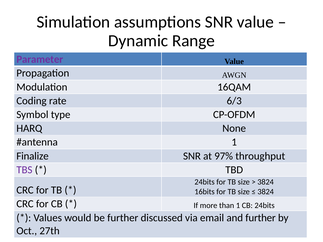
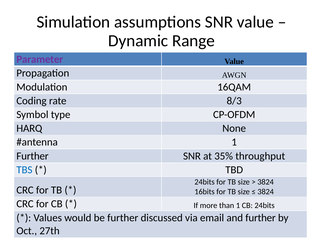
6/3: 6/3 -> 8/3
Finalize at (33, 156): Finalize -> Further
97%: 97% -> 35%
TBS colour: purple -> blue
